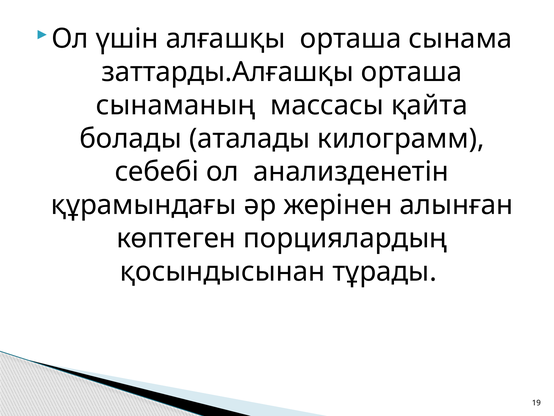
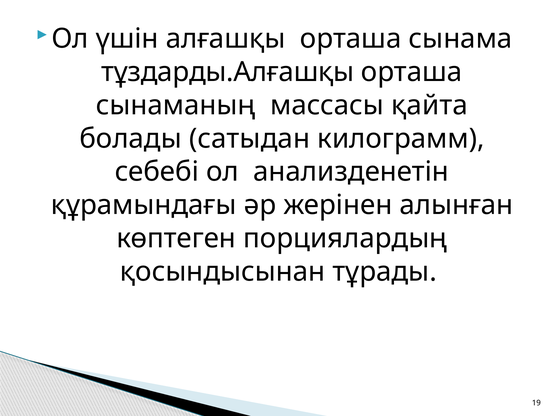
заттарды.Алғашқы: заттарды.Алғашқы -> тұздарды.Алғашқы
аталады: аталады -> сатыдан
